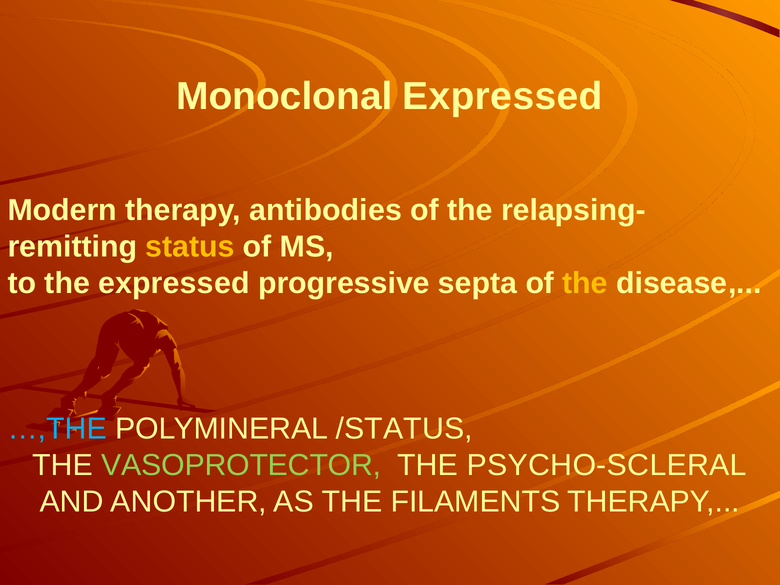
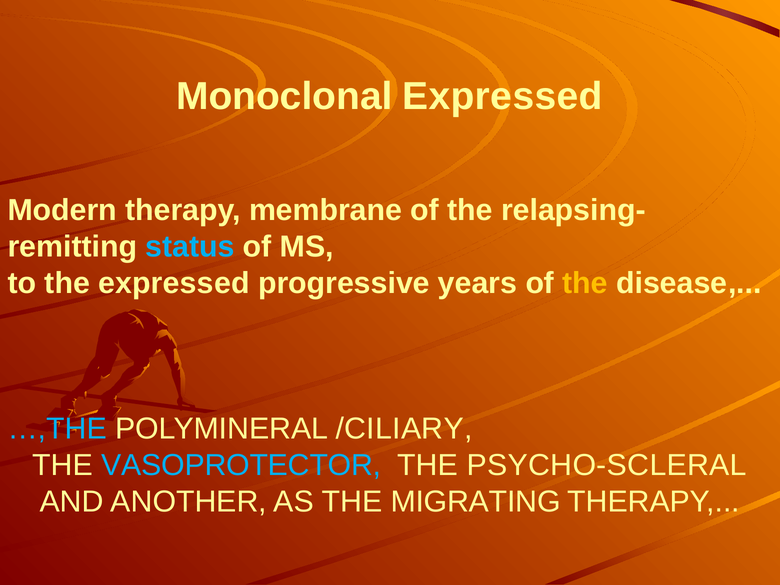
antibodies: antibodies -> membrane
status colour: yellow -> light blue
septa: septa -> years
/STATUS: /STATUS -> /CILIARY
VASOPROTECTOR colour: light green -> light blue
FILAMENTS: FILAMENTS -> MIGRATING
